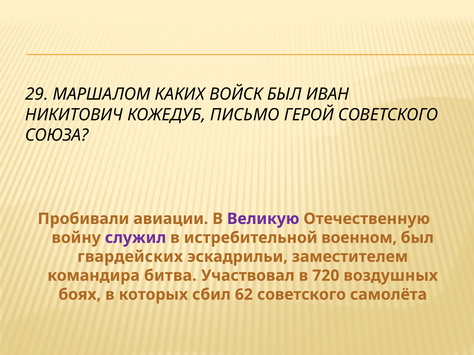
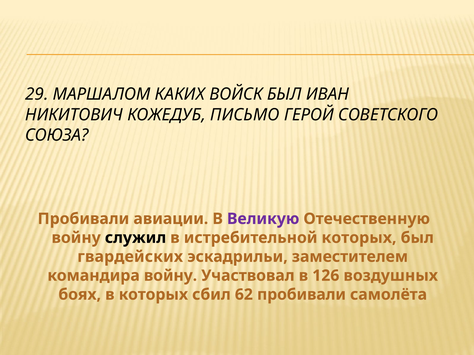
служил colour: purple -> black
истребительной военном: военном -> которых
командира битва: битва -> войну
720: 720 -> 126
62 советского: советского -> пробивали
